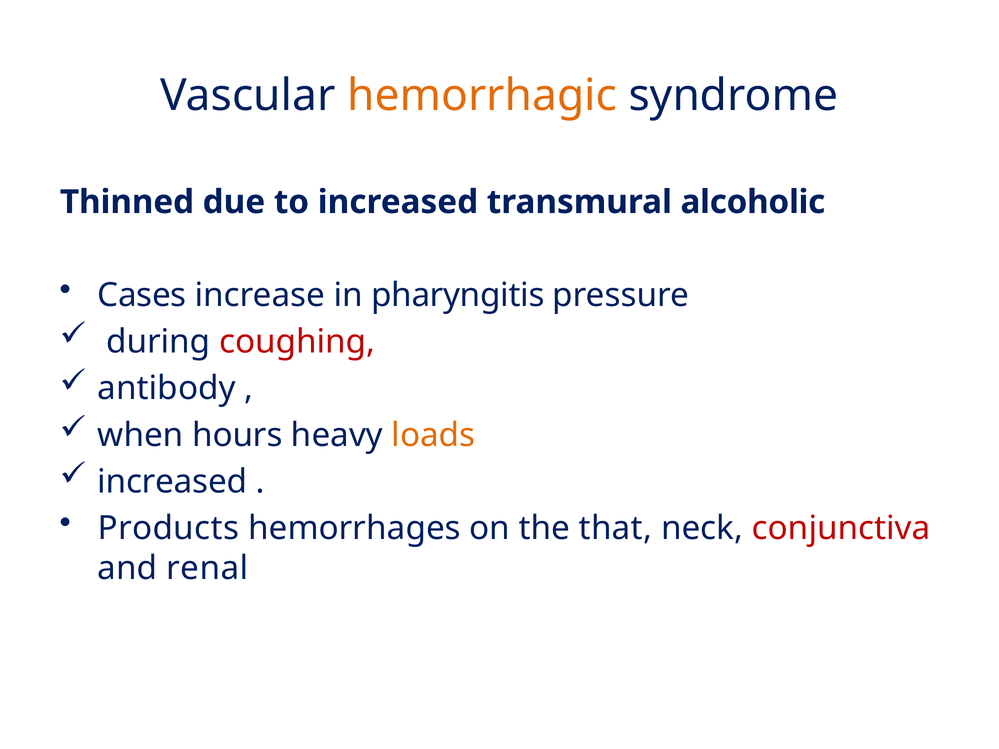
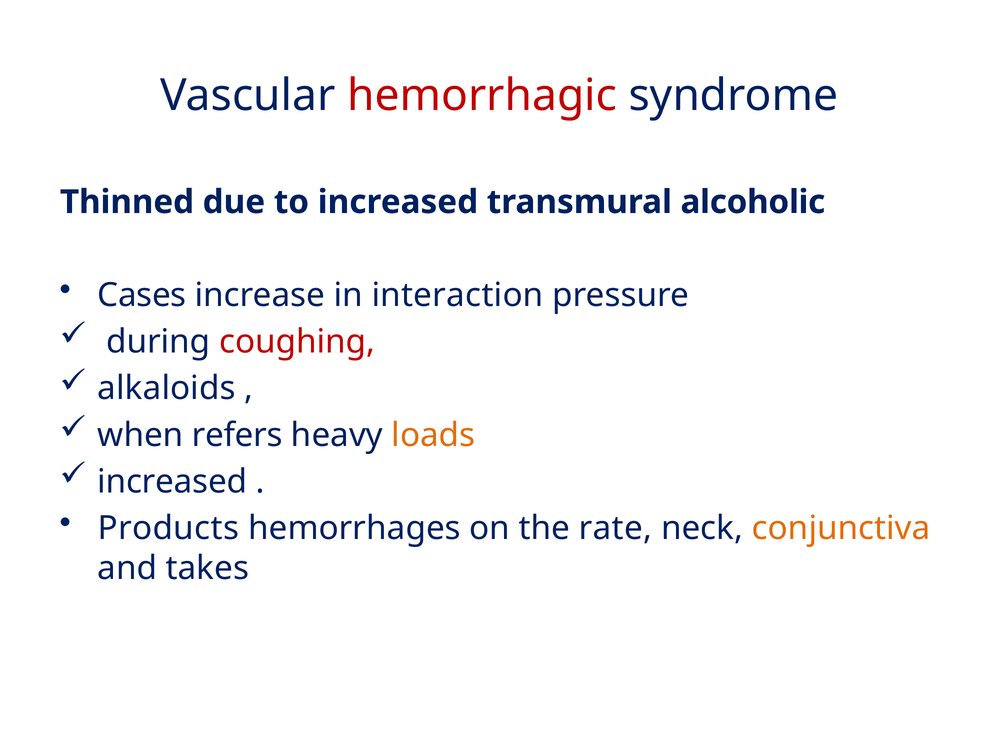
hemorrhagic colour: orange -> red
pharyngitis: pharyngitis -> interaction
antibody: antibody -> alkaloids
hours: hours -> refers
that: that -> rate
conjunctiva colour: red -> orange
renal: renal -> takes
